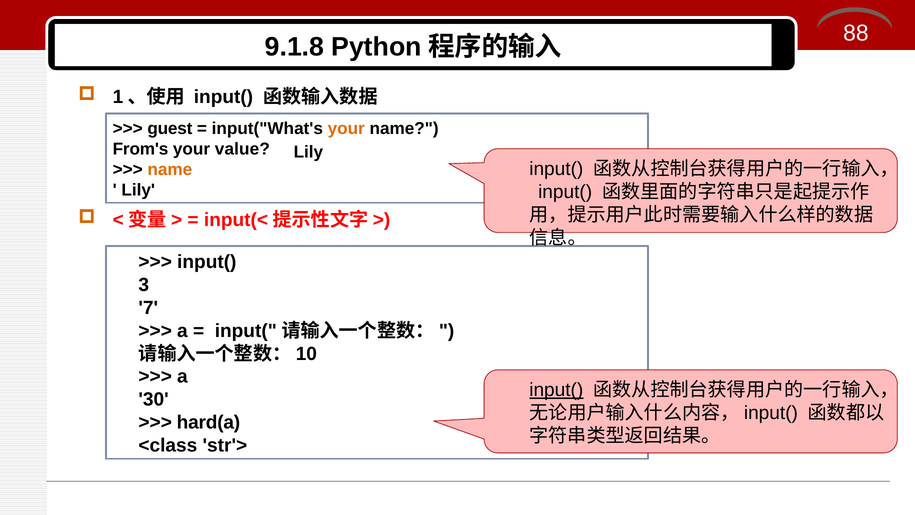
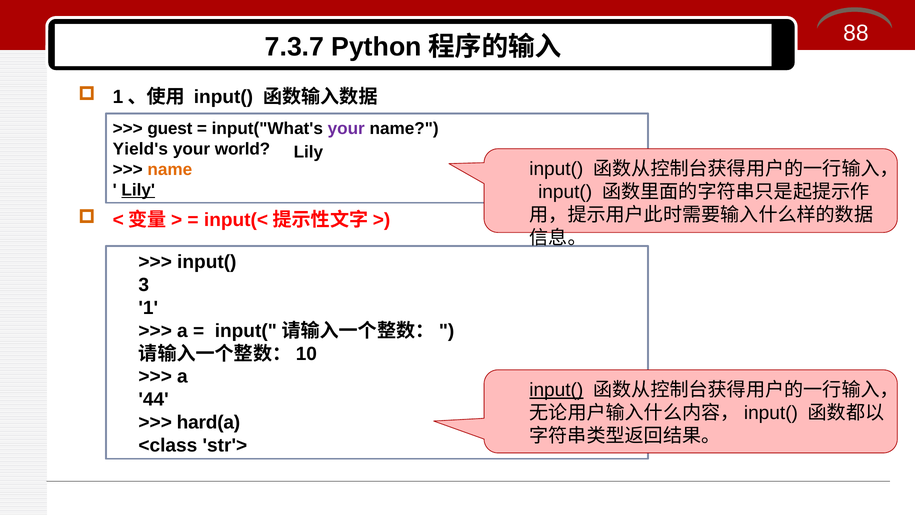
9.1.8: 9.1.8 -> 7.3.7
your at (346, 128) colour: orange -> purple
From's: From's -> Yield's
value: value -> world
Lily at (138, 190) underline: none -> present
7: 7 -> 1
30: 30 -> 44
